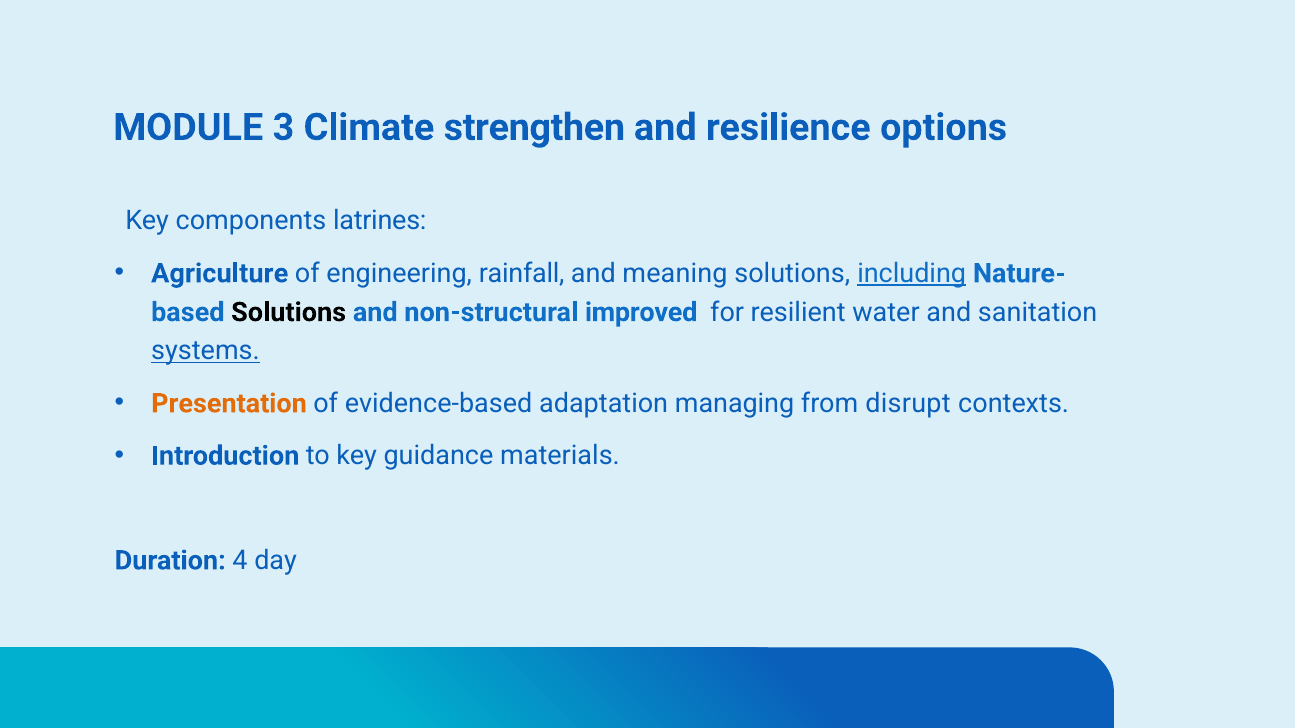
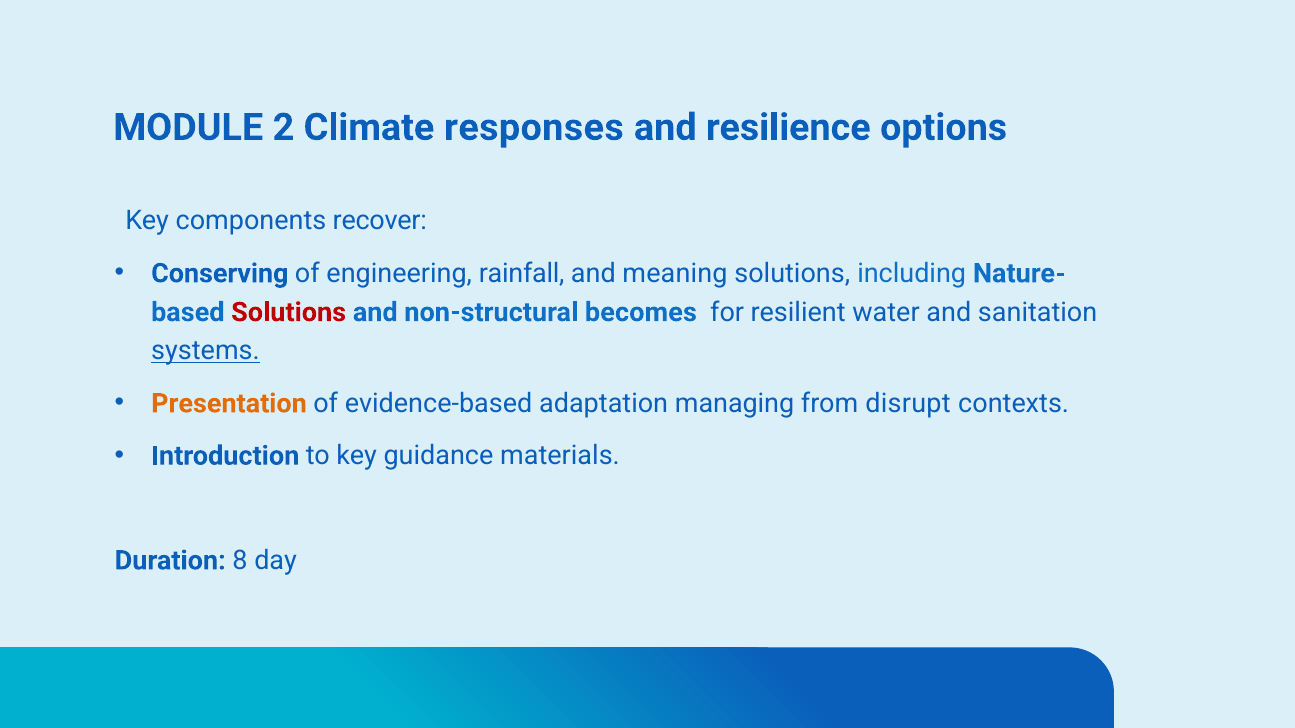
3: 3 -> 2
strengthen: strengthen -> responses
latrines: latrines -> recover
Agriculture: Agriculture -> Conserving
including underline: present -> none
Solutions at (289, 312) colour: black -> red
improved: improved -> becomes
4: 4 -> 8
